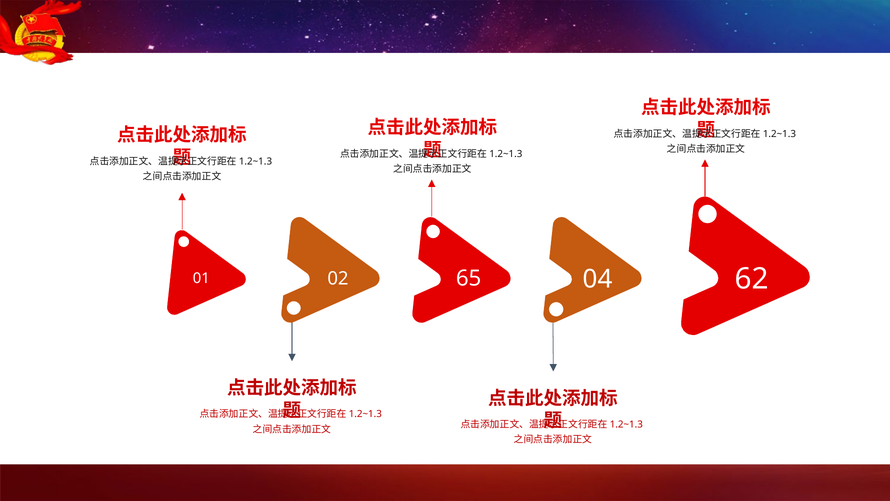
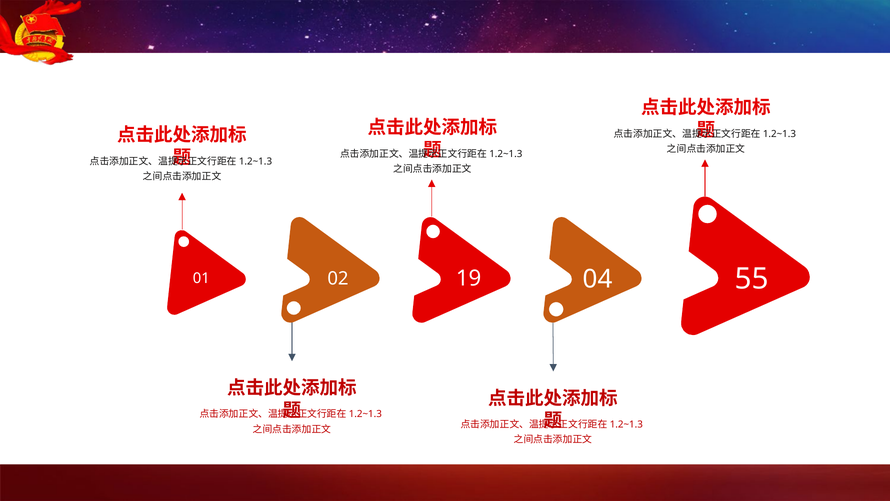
65: 65 -> 19
62: 62 -> 55
